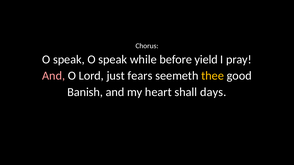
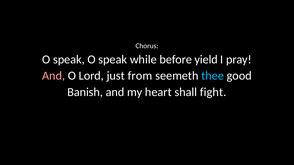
fears: fears -> from
thee colour: yellow -> light blue
days: days -> fight
